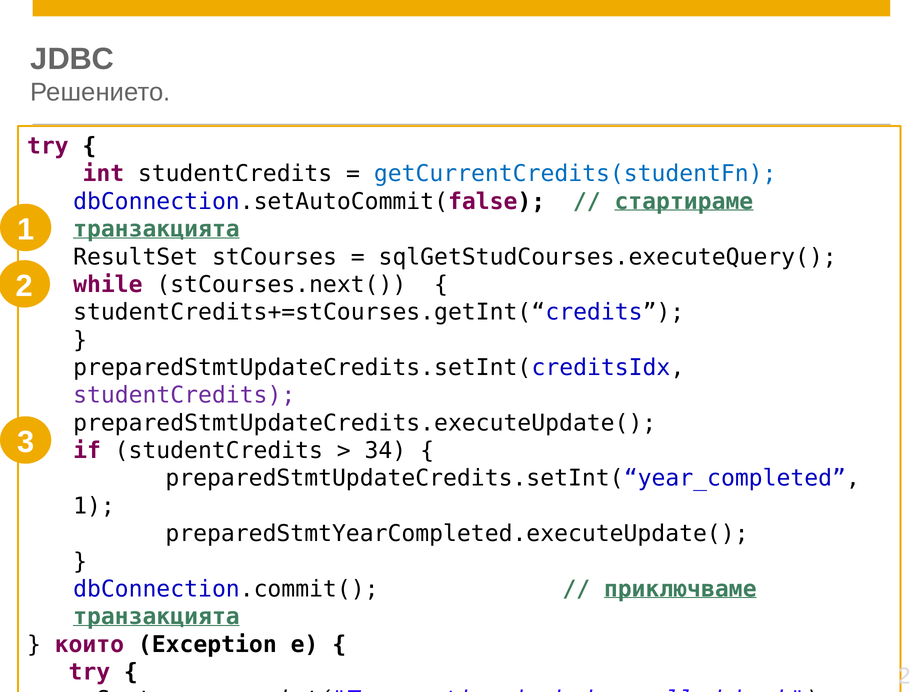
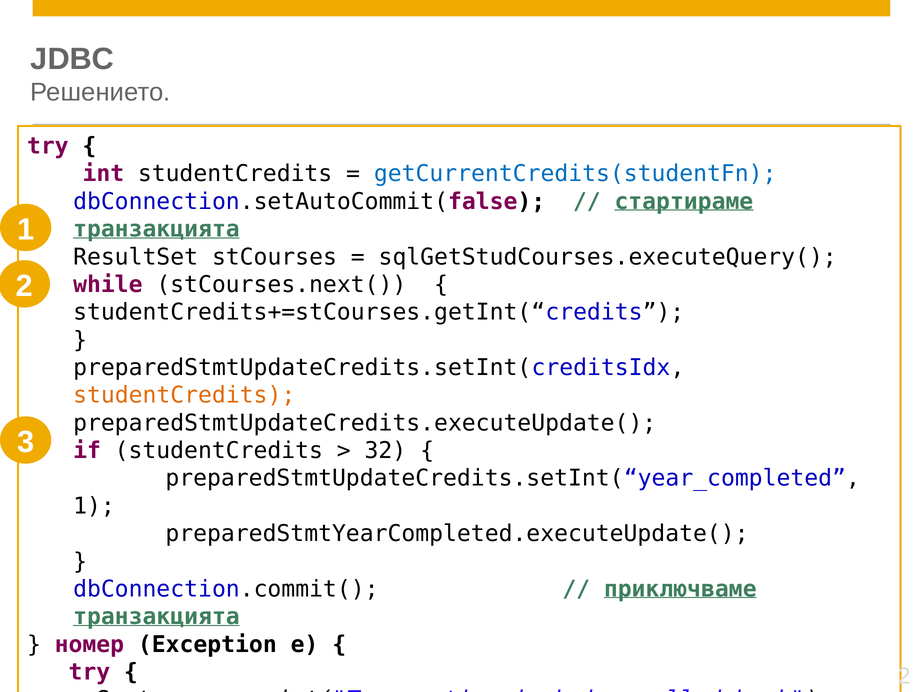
studentCredits at (184, 395) colour: purple -> orange
34: 34 -> 32
които: които -> номер
